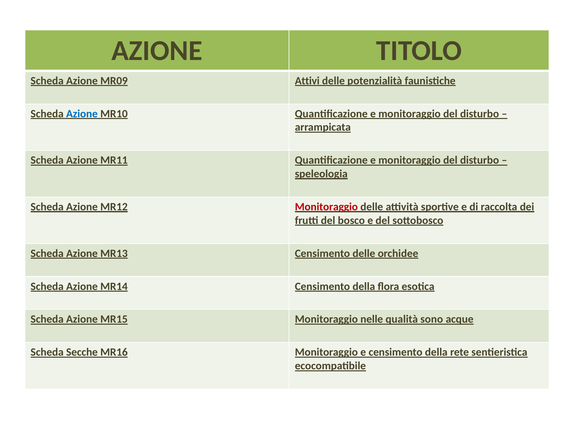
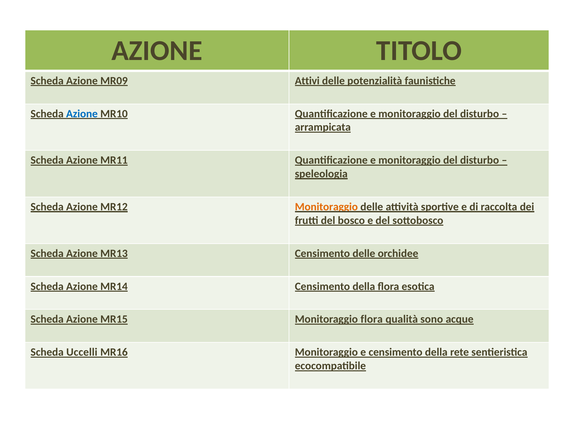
Monitoraggio at (326, 207) colour: red -> orange
Monitoraggio nelle: nelle -> flora
Secche: Secche -> Uccelli
